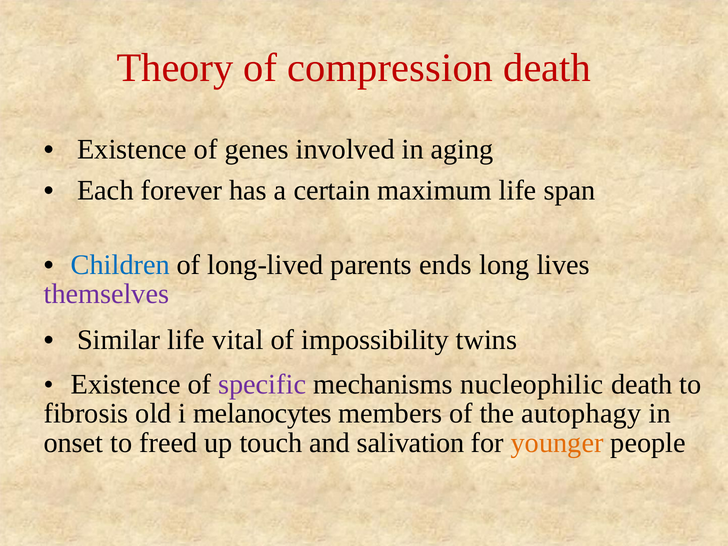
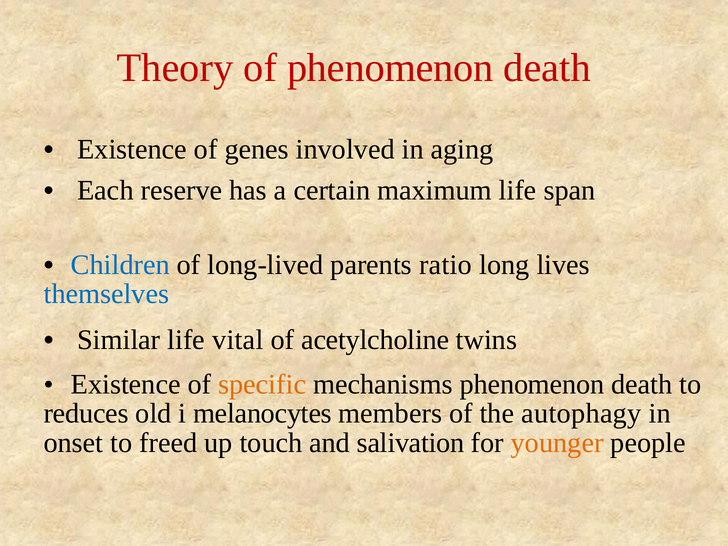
of compression: compression -> phenomenon
forever: forever -> reserve
ends: ends -> ratio
themselves colour: purple -> blue
impossibility: impossibility -> acetylcholine
specific colour: purple -> orange
mechanisms nucleophilic: nucleophilic -> phenomenon
fibrosis: fibrosis -> reduces
